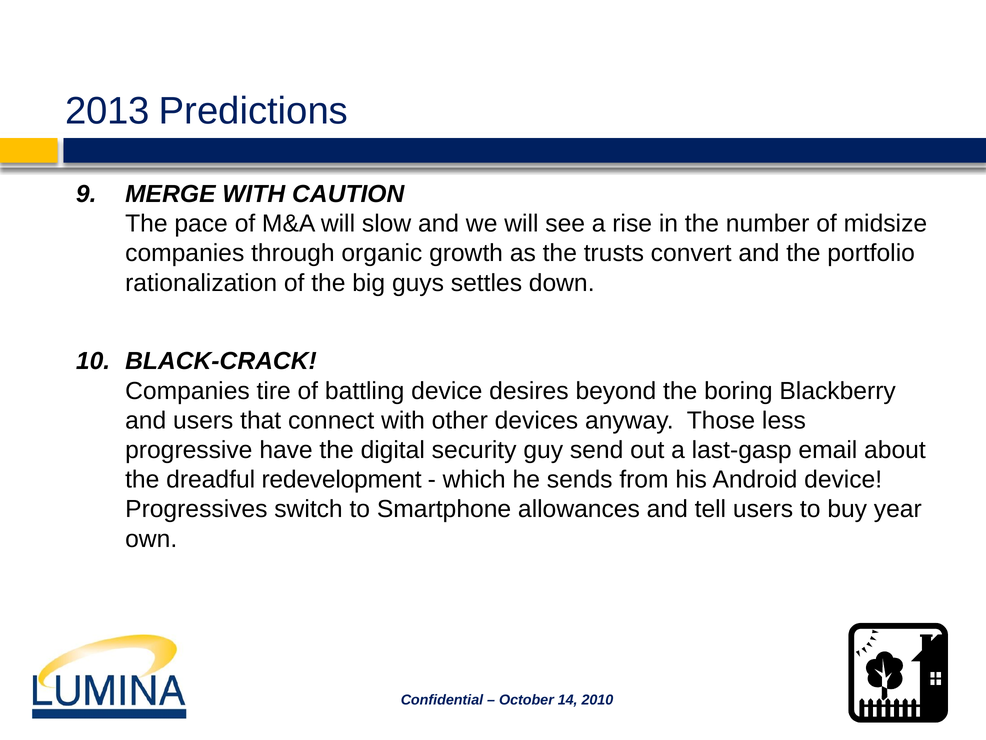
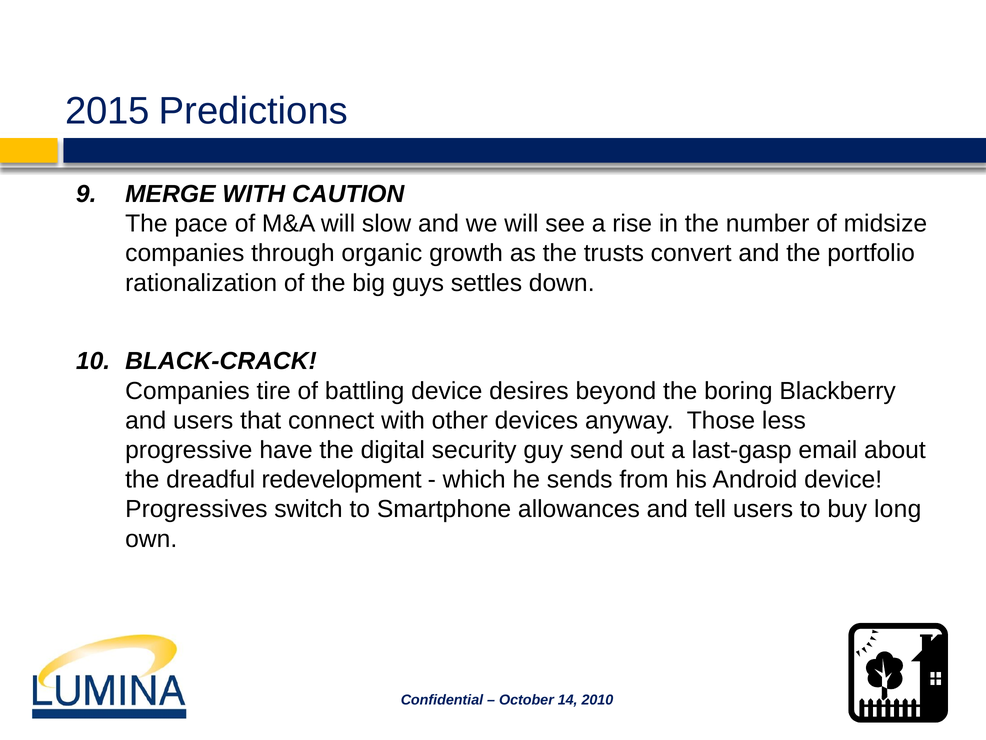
2013: 2013 -> 2015
year: year -> long
